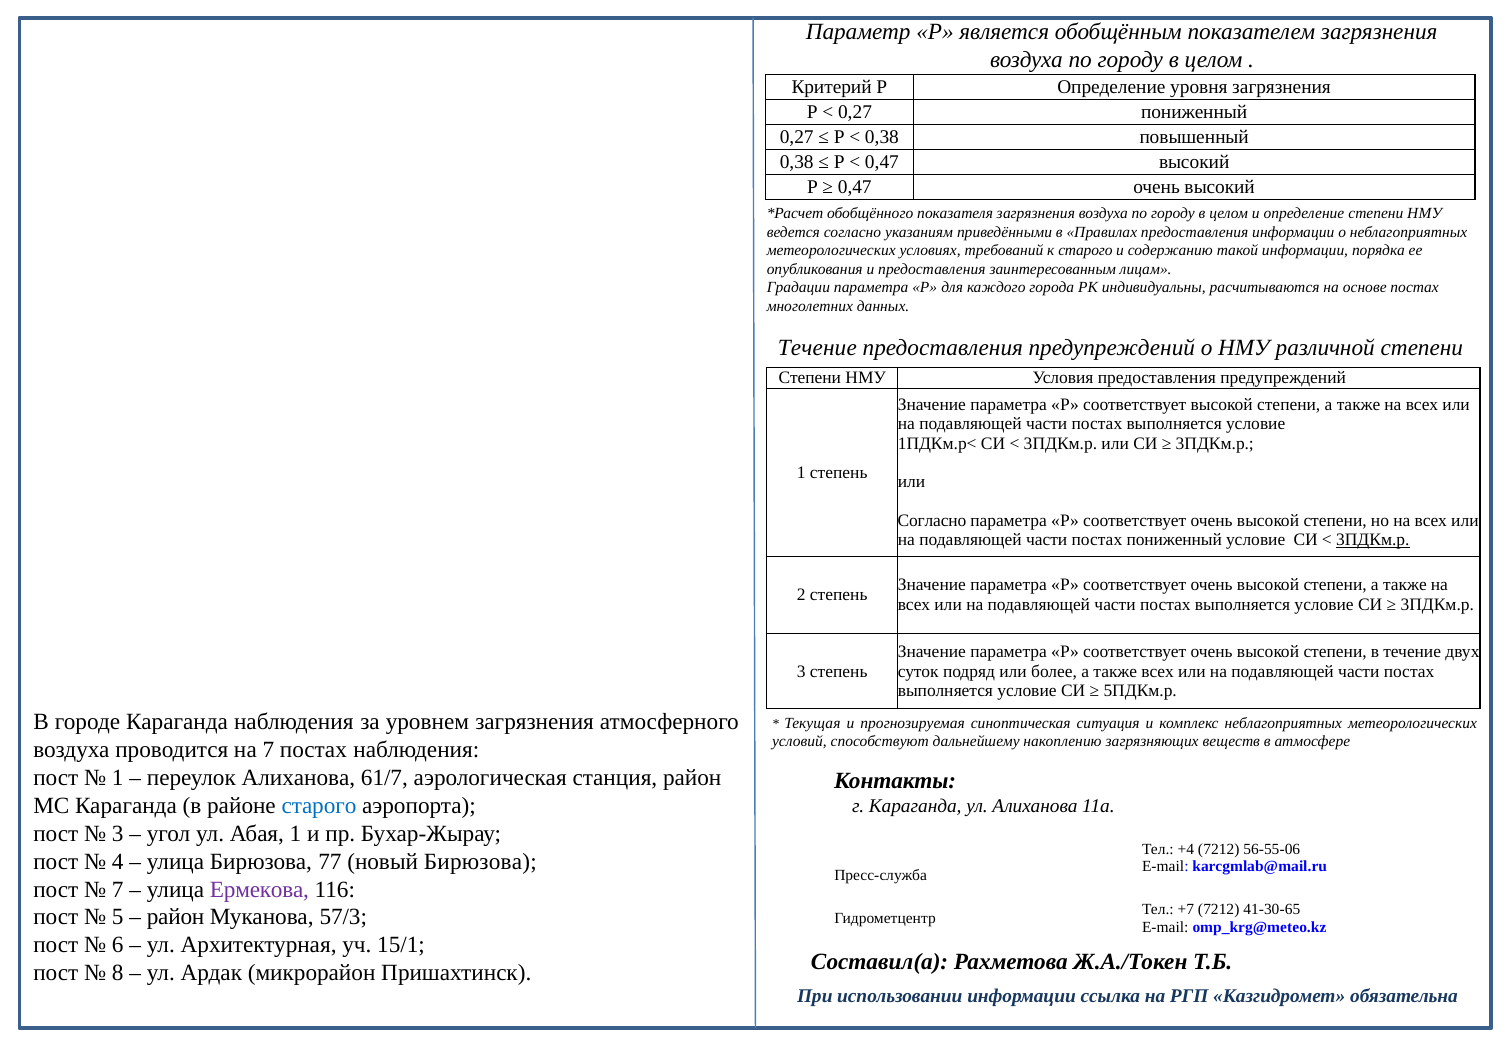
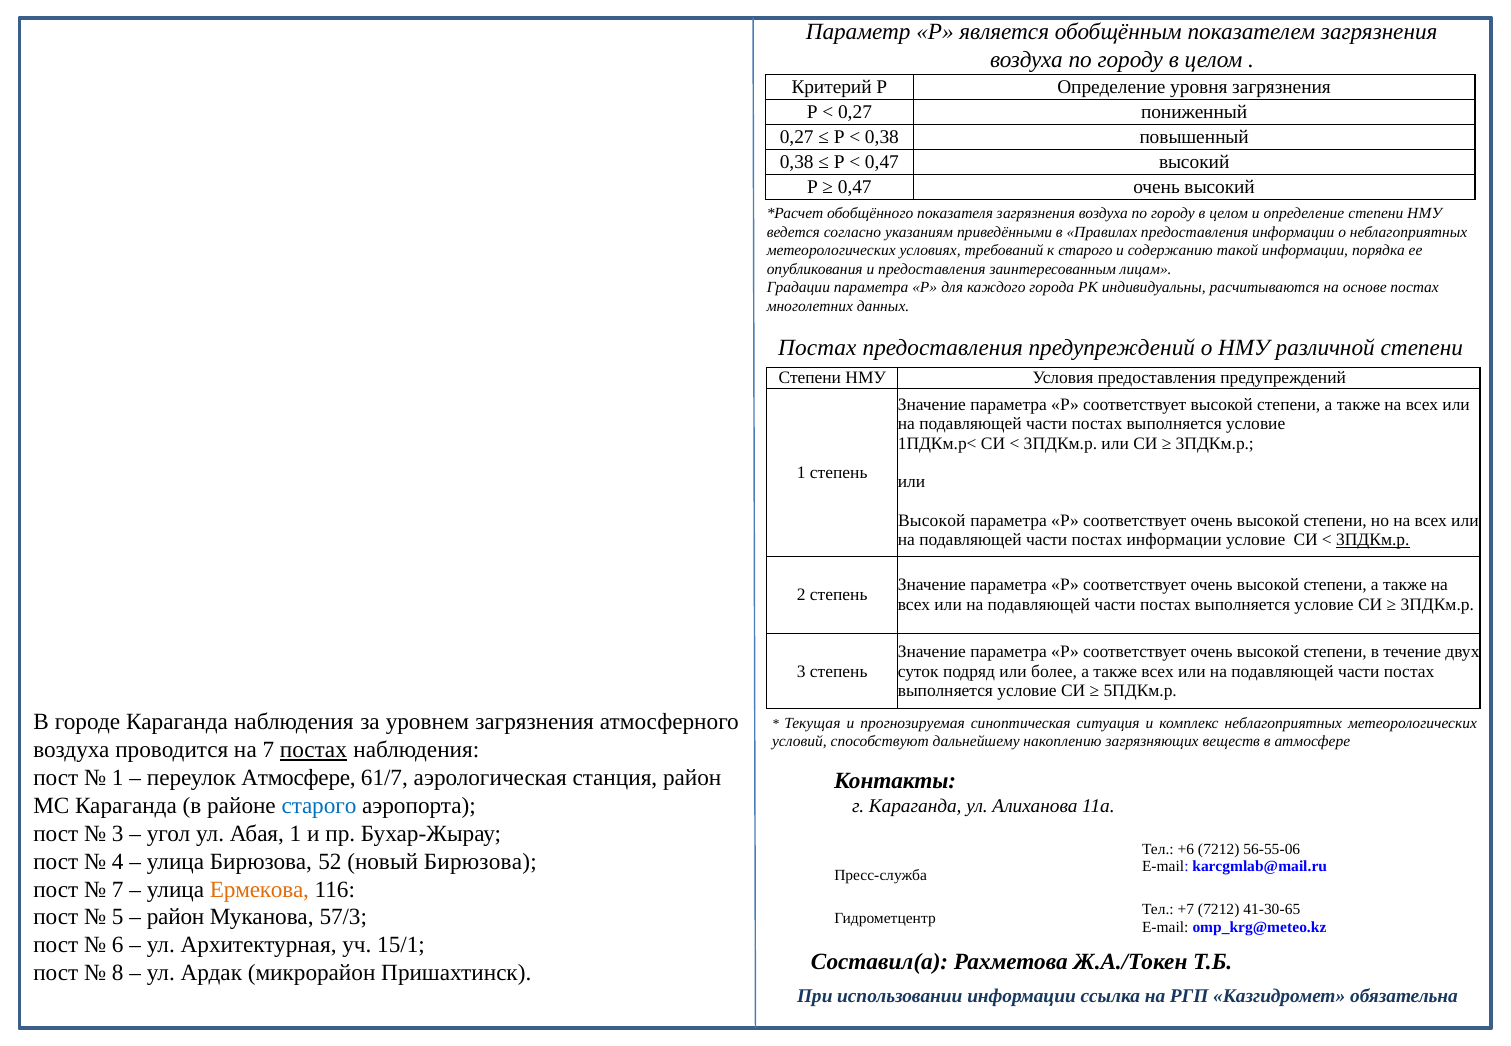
Течение at (817, 348): Течение -> Постах
Согласно at (932, 521): Согласно -> Высокой
постах пониженный: пониженный -> информации
постах at (313, 750) underline: none -> present
переулок Алиханова: Алиханова -> Атмосфере
+4: +4 -> +6
77: 77 -> 52
Ермекова colour: purple -> orange
